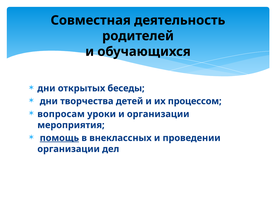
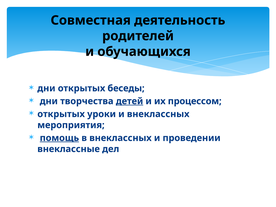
детей underline: none -> present
вопросам at (61, 114): вопросам -> открытых
и организации: организации -> внеклассных
организации at (69, 149): организации -> внеклассные
